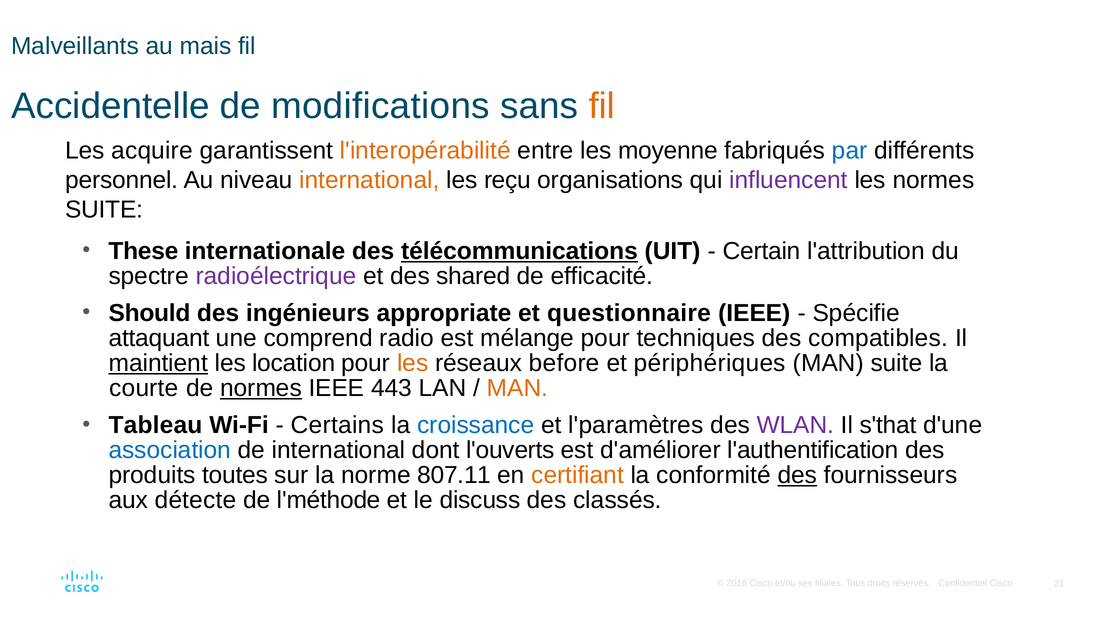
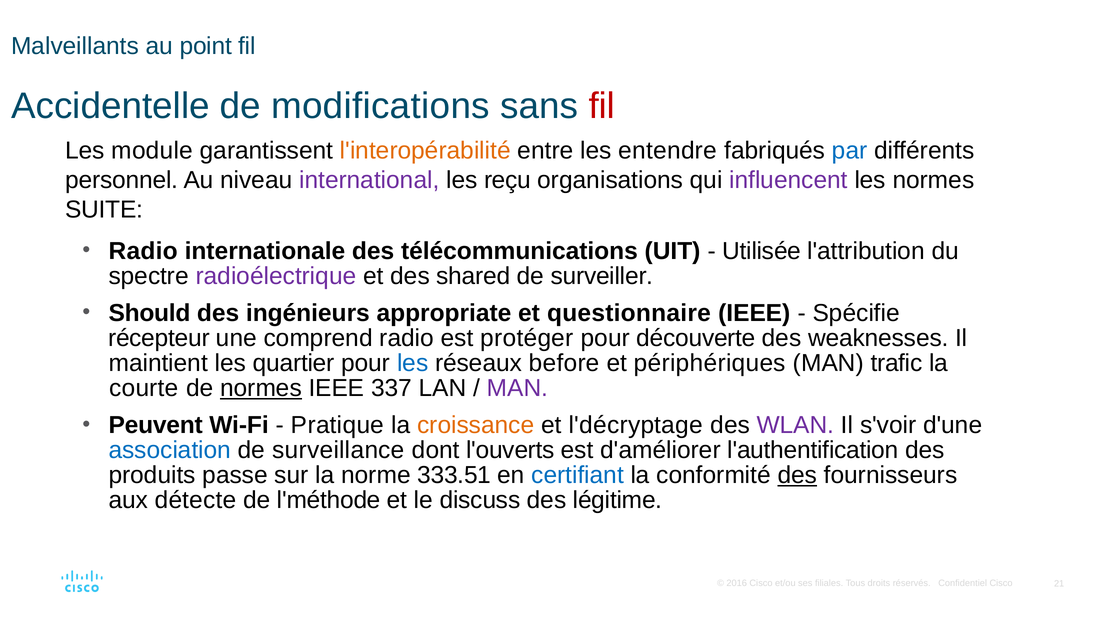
mais: mais -> point
fil at (602, 106) colour: orange -> red
acquire: acquire -> module
moyenne: moyenne -> entendre
international at (369, 180) colour: orange -> purple
These at (143, 251): These -> Radio
télécommunications underline: present -> none
Certain: Certain -> Utilisée
efficacité: efficacité -> surveiller
attaquant: attaquant -> récepteur
mélange: mélange -> protéger
techniques: techniques -> découverte
compatibles: compatibles -> weaknesses
maintient underline: present -> none
location: location -> quartier
les at (413, 363) colour: orange -> blue
MAN suite: suite -> trafic
443: 443 -> 337
MAN at (517, 388) colour: orange -> purple
Tableau: Tableau -> Peuvent
Certains: Certains -> Pratique
croissance colour: blue -> orange
l'paramètres: l'paramètres -> l'décryptage
s'that: s'that -> s'voir
de international: international -> surveillance
toutes: toutes -> passe
807.11: 807.11 -> 333.51
certifiant colour: orange -> blue
classés: classés -> légitime
